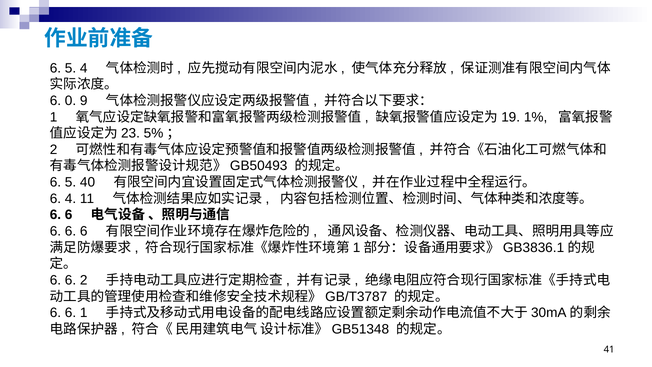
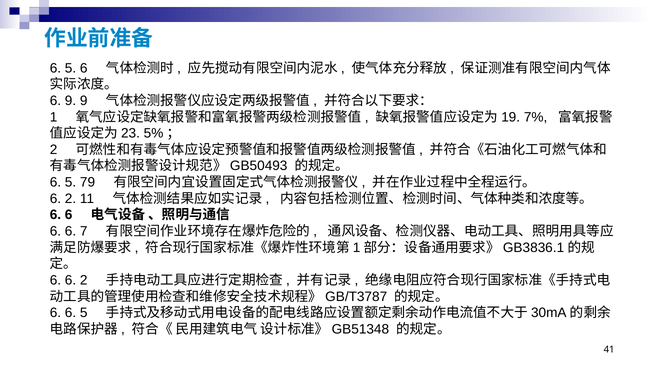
5 4: 4 -> 6
6 0: 0 -> 9
1%: 1% -> 7%
40: 40 -> 79
4 at (71, 198): 4 -> 2
6 6 6: 6 -> 7
6 6 1: 1 -> 5
